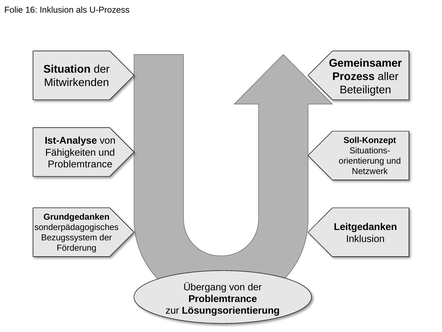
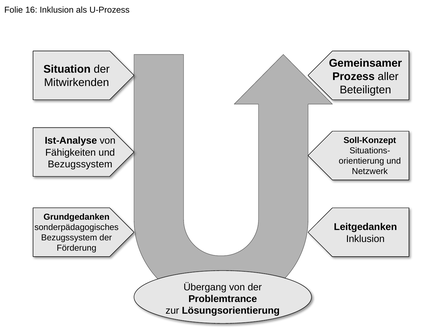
Problemtrance at (80, 164): Problemtrance -> Bezugssystem
